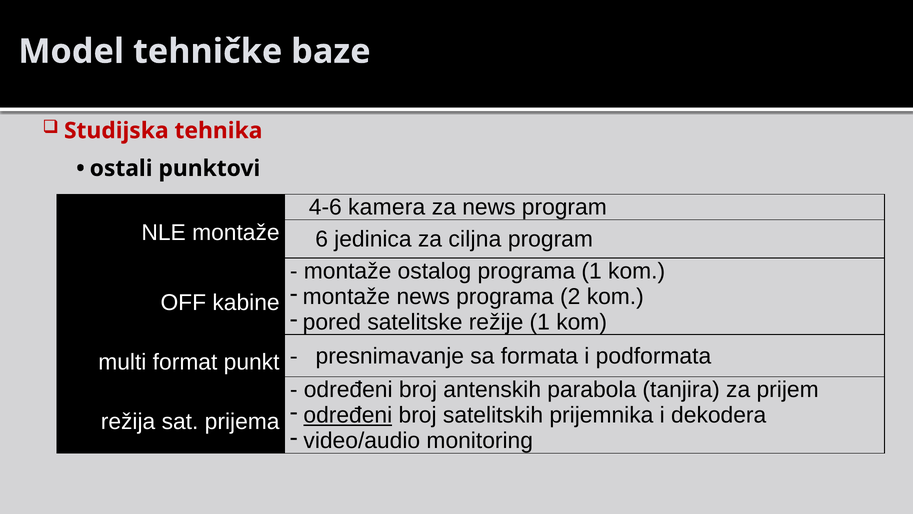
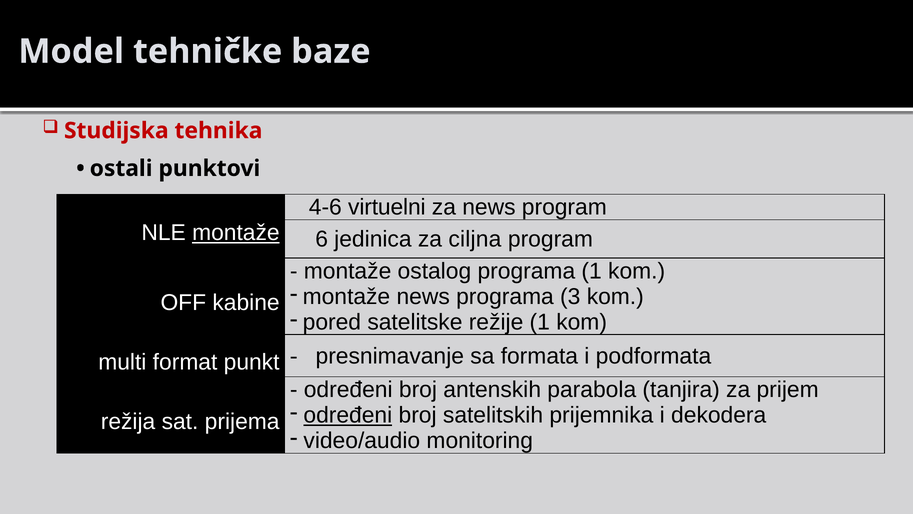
kamera: kamera -> virtuelni
montaže at (236, 233) underline: none -> present
2: 2 -> 3
